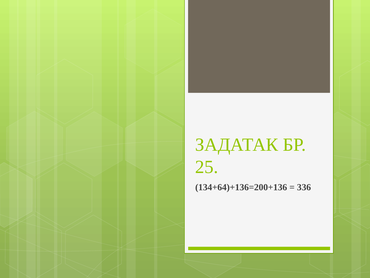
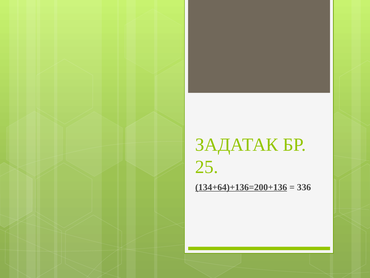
134+64)+136=200+136 underline: none -> present
